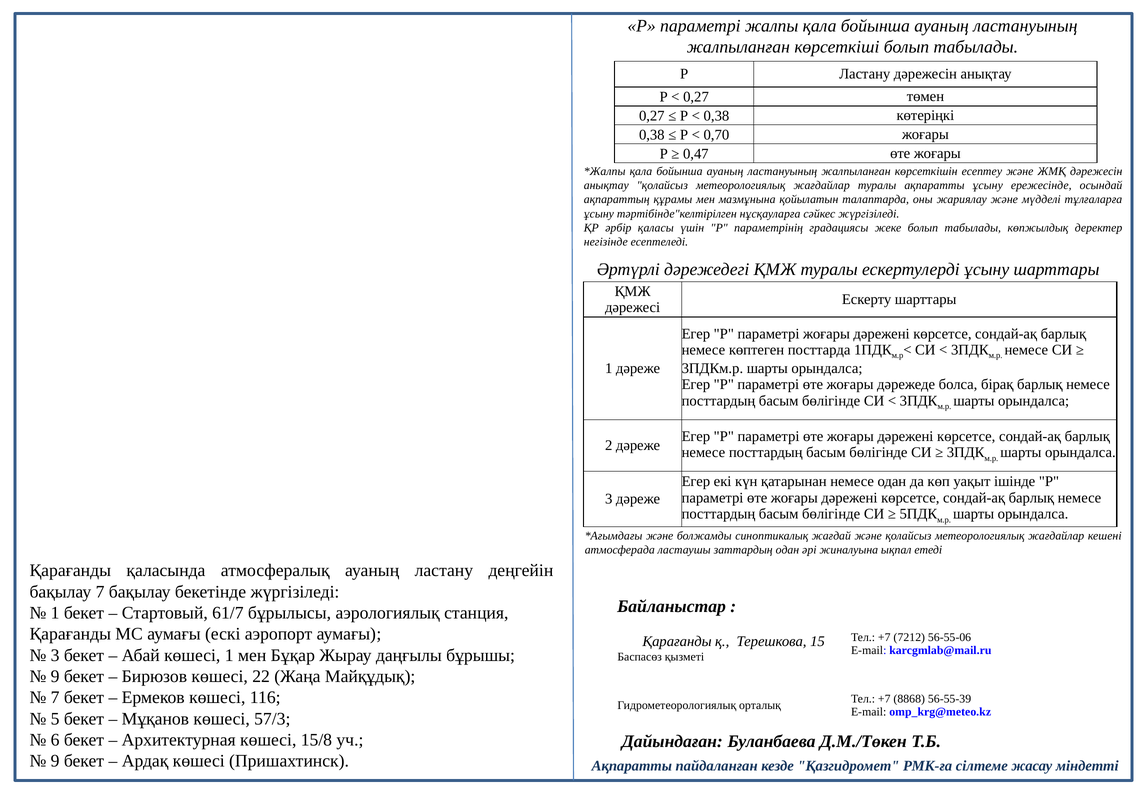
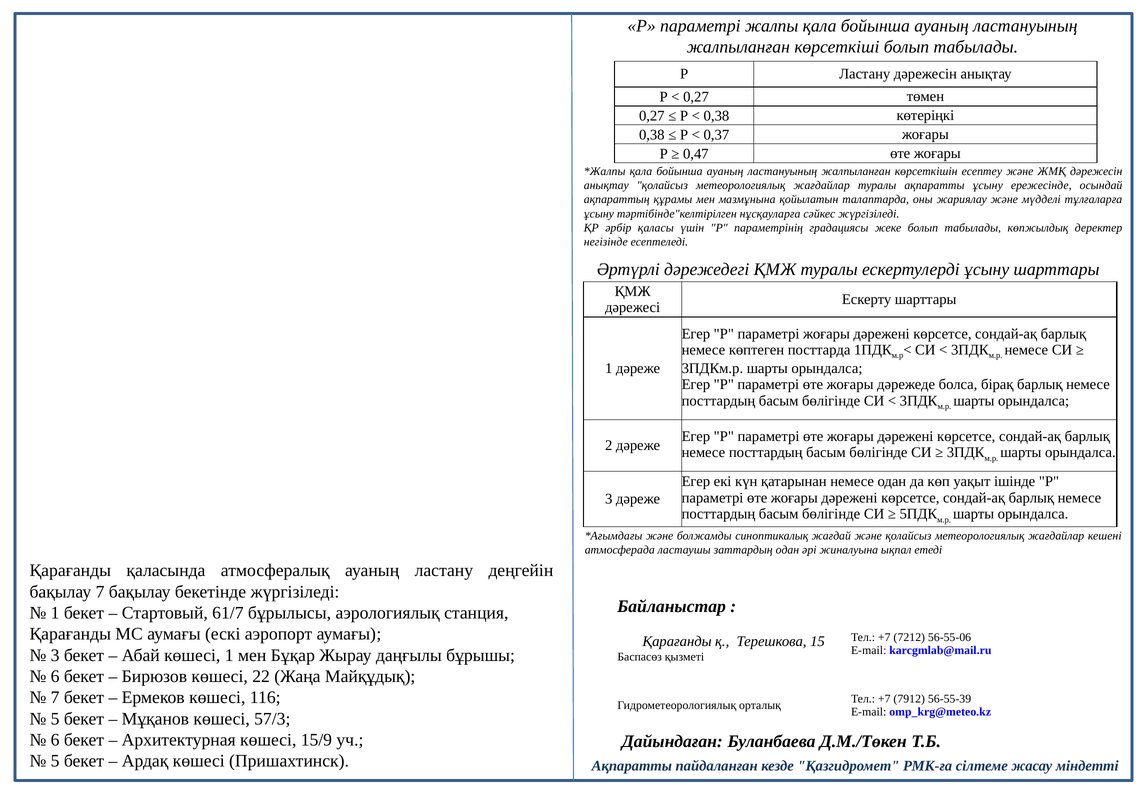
0,70: 0,70 -> 0,37
9 at (55, 676): 9 -> 6
8868: 8868 -> 7912
15/8: 15/8 -> 15/9
9 at (55, 761): 9 -> 5
